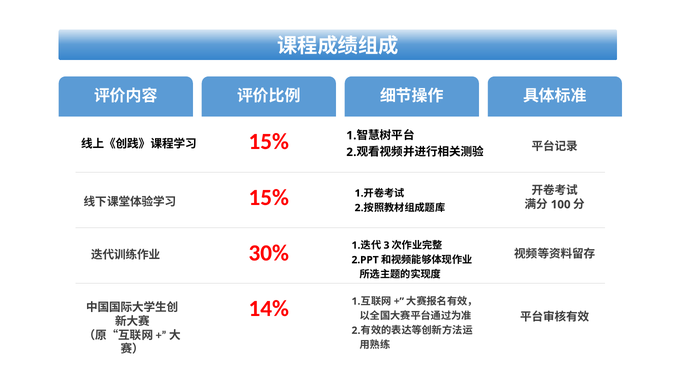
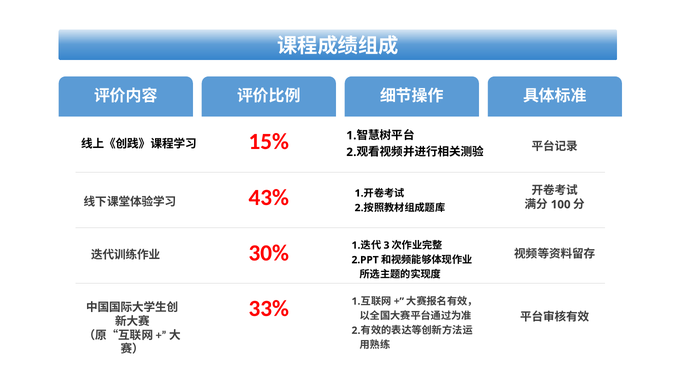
15% at (269, 198): 15% -> 43%
14%: 14% -> 33%
